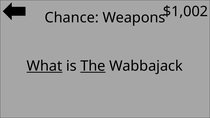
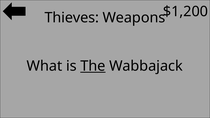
$1,002: $1,002 -> $1,200
Chance: Chance -> Thieves
What underline: present -> none
